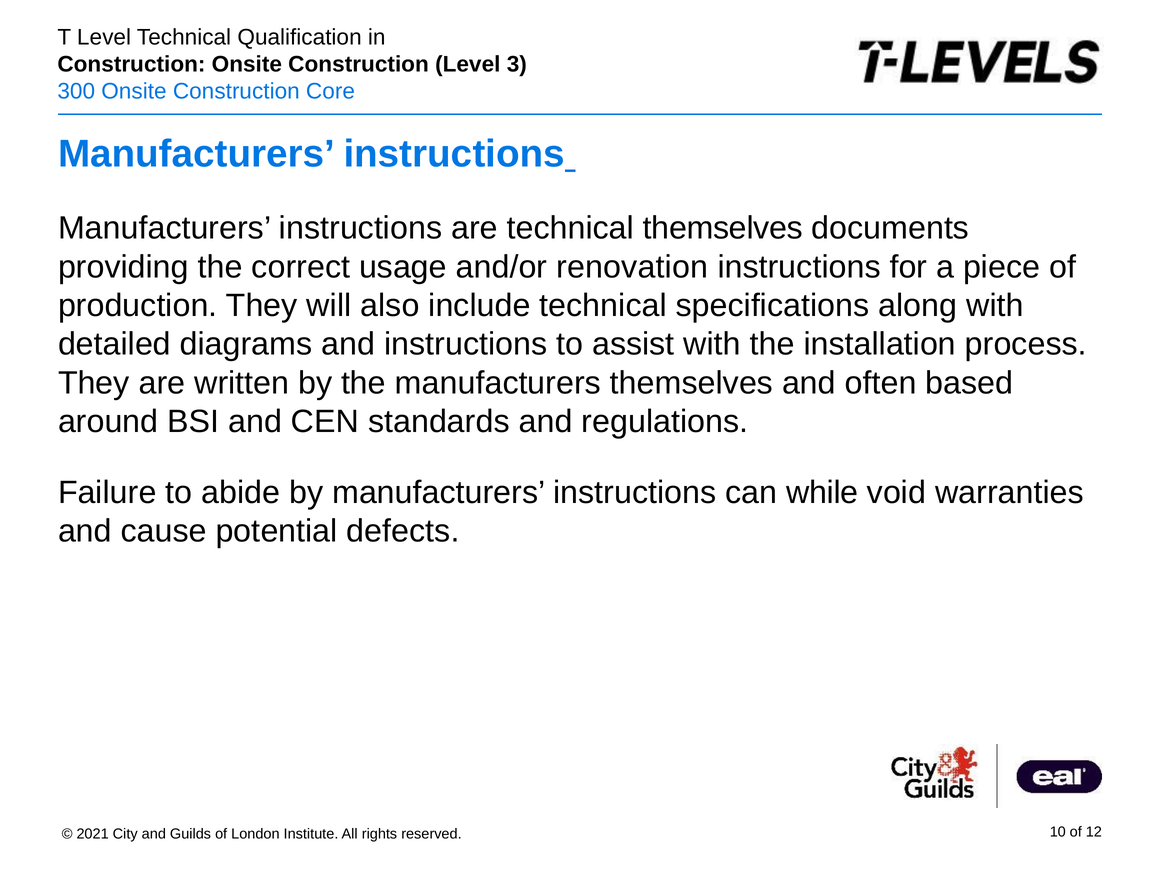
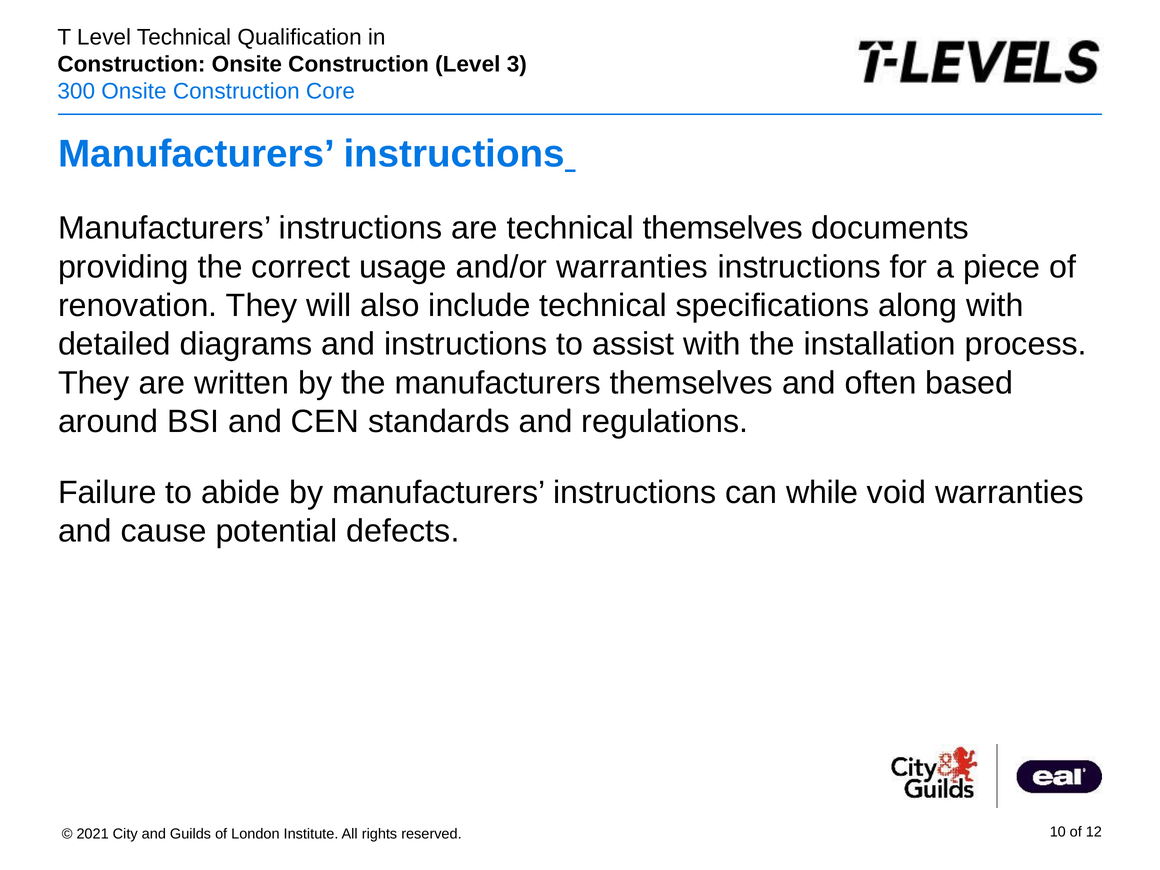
and/or renovation: renovation -> warranties
production: production -> renovation
